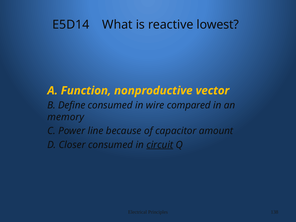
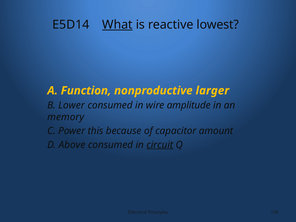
What underline: none -> present
vector: vector -> larger
Define: Define -> Lower
compared: compared -> amplitude
line: line -> this
Closer: Closer -> Above
